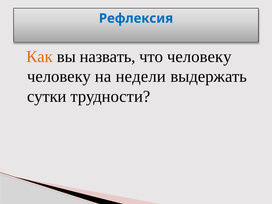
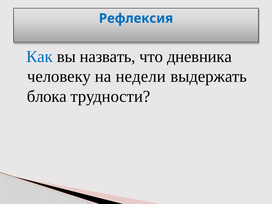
Как colour: orange -> blue
что человеку: человеку -> дневника
сутки: сутки -> блока
